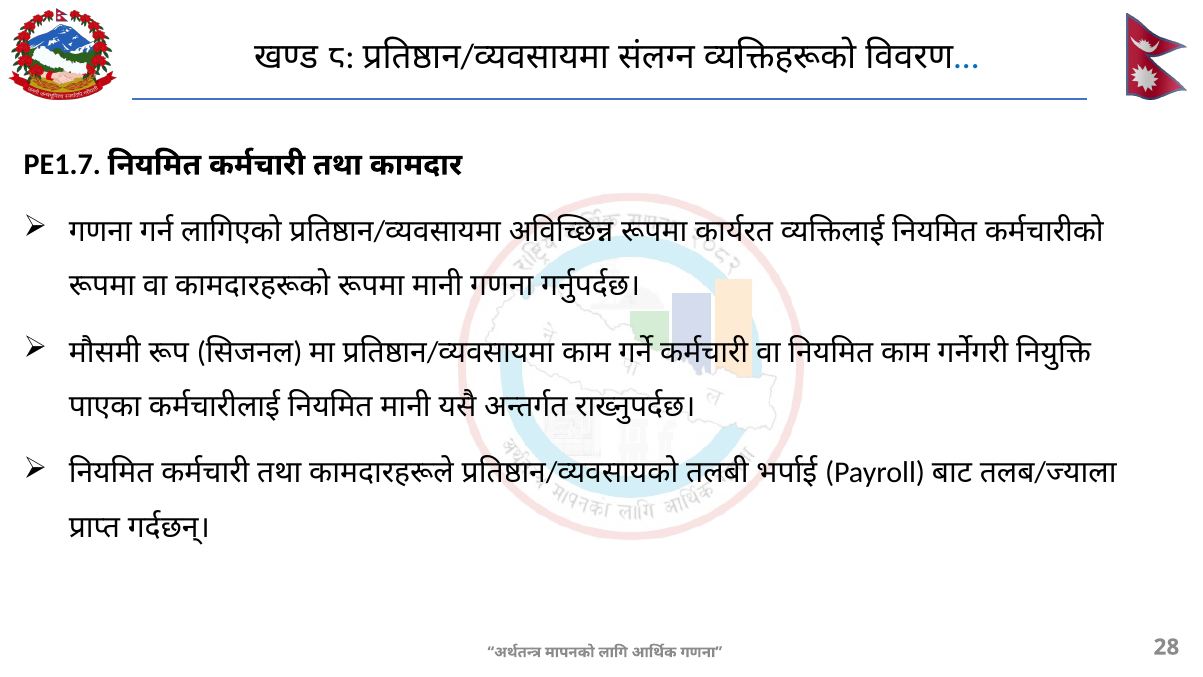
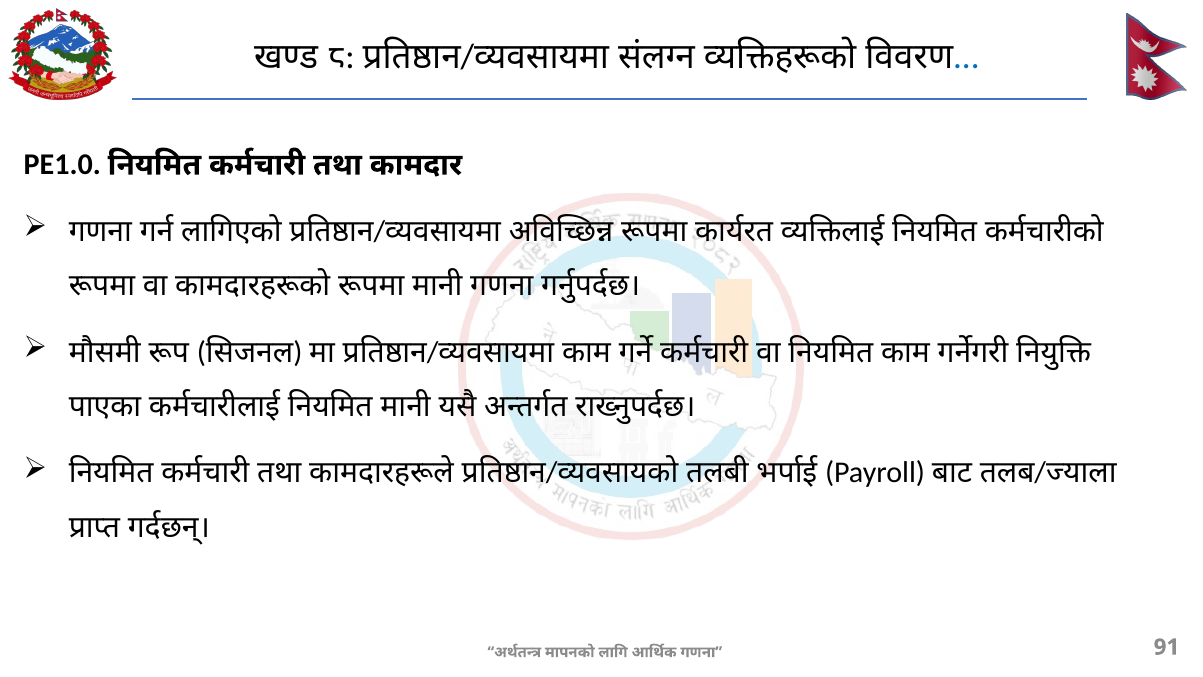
PE1.7: PE1.7 -> PE1.0
28: 28 -> 91
